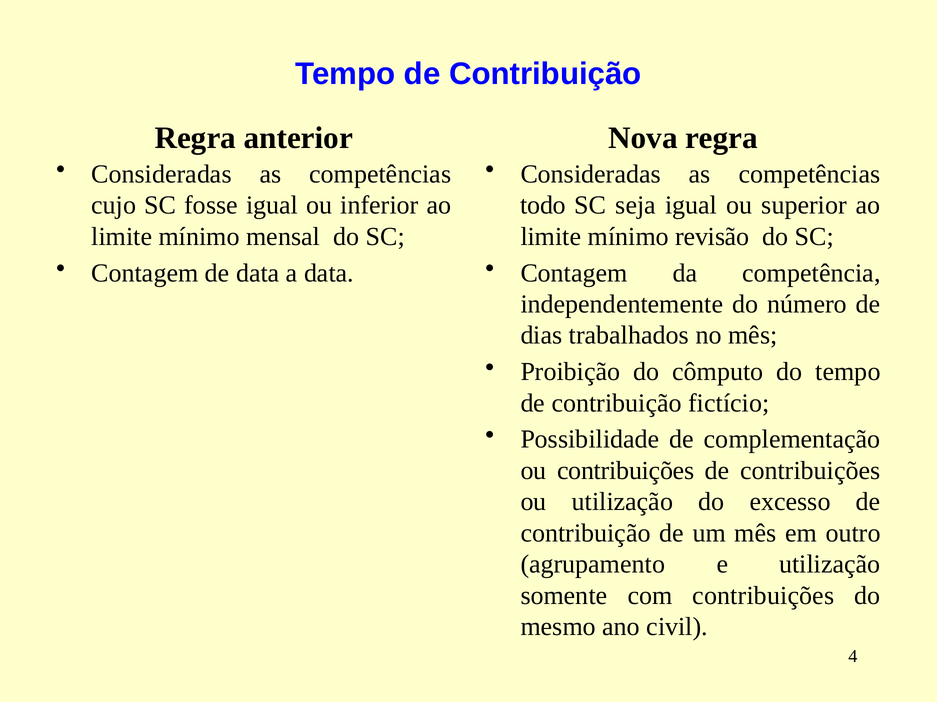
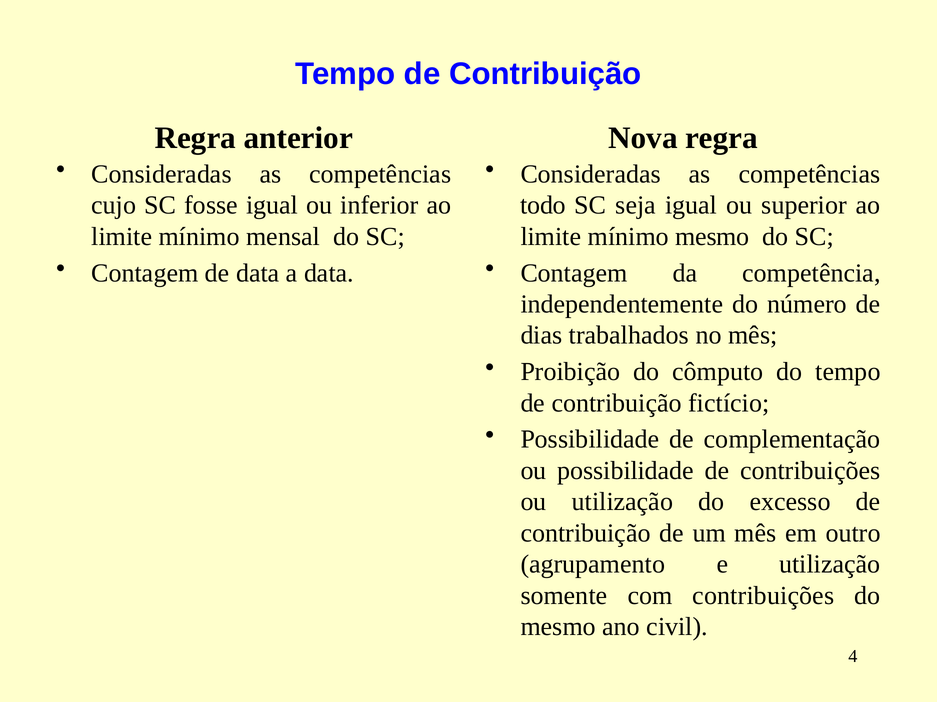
mínimo revisão: revisão -> mesmo
ou contribuições: contribuições -> possibilidade
